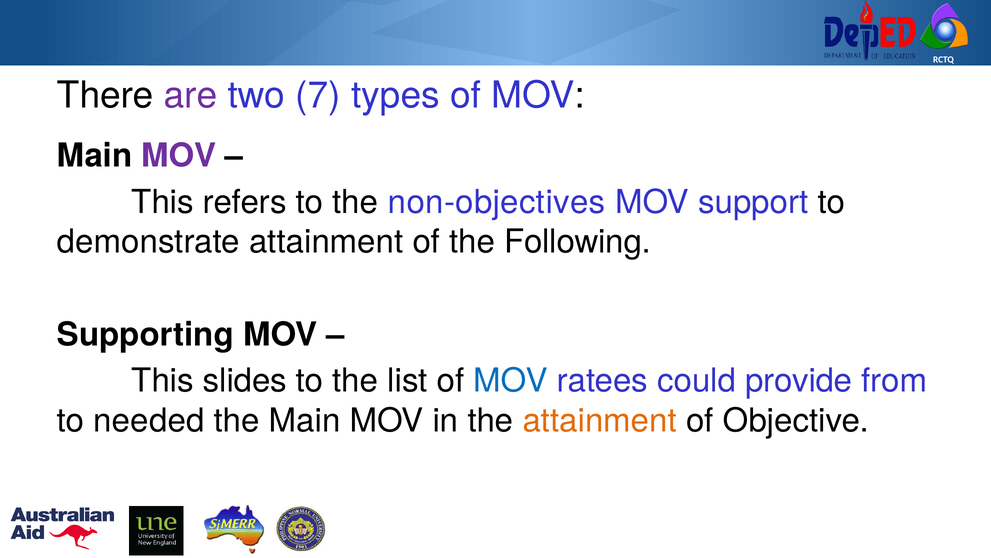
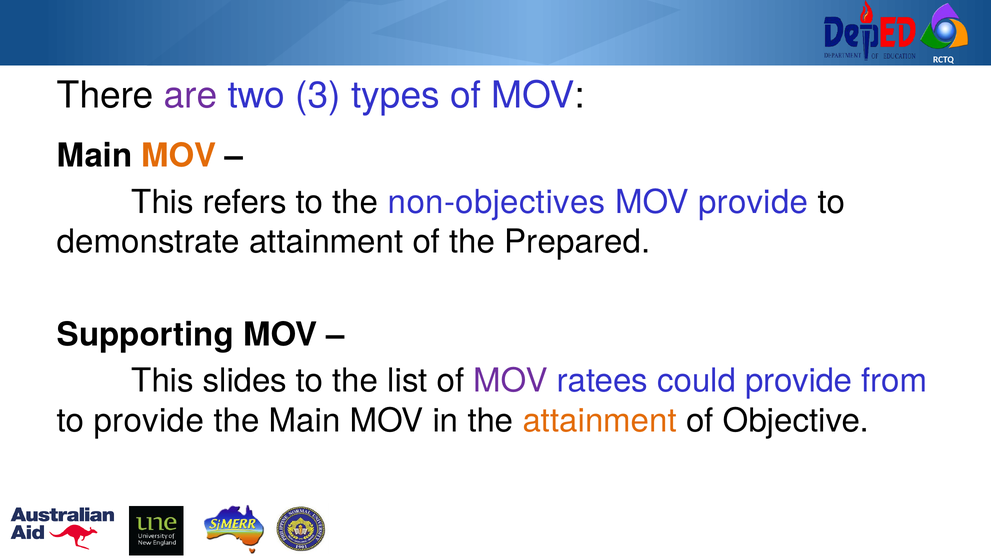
7: 7 -> 3
MOV at (179, 156) colour: purple -> orange
MOV support: support -> provide
Following: Following -> Prepared
MOV at (511, 381) colour: blue -> purple
to needed: needed -> provide
